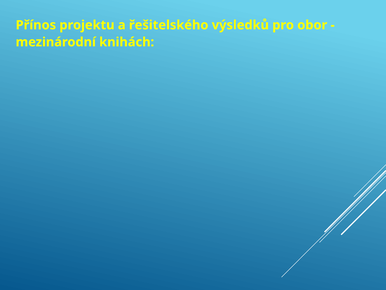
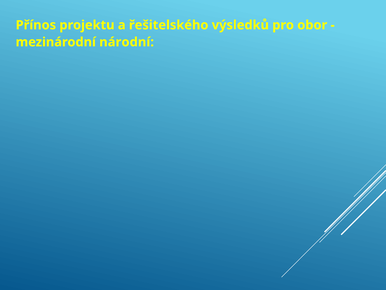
knihách: knihách -> národní
